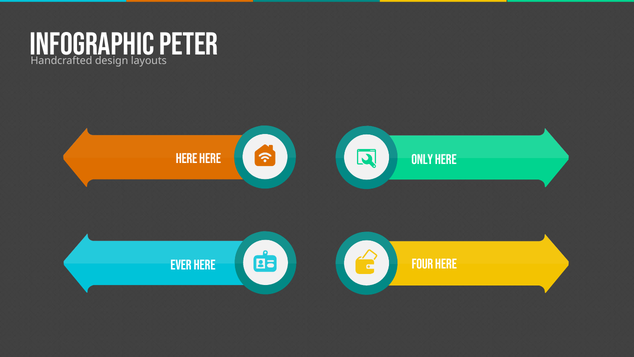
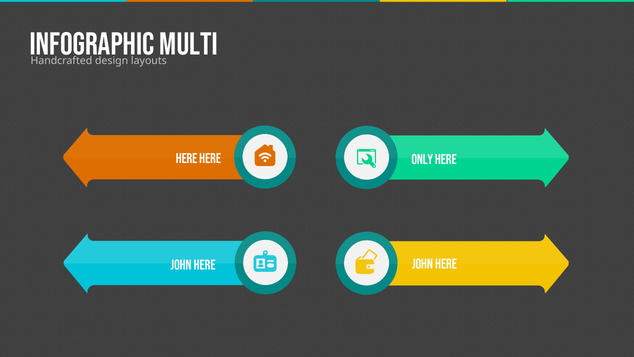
PETER: PETER -> MULTI
FOUR at (422, 264): FOUR -> JOHN
EVER at (181, 265): EVER -> JOHN
